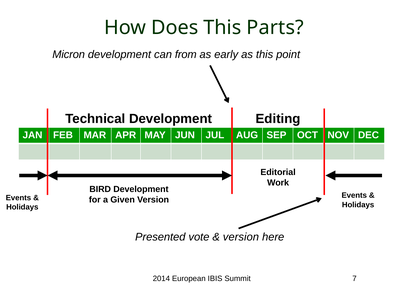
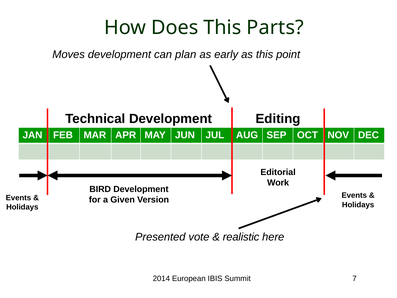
Micron: Micron -> Moves
from: from -> plan
version at (241, 237): version -> realistic
